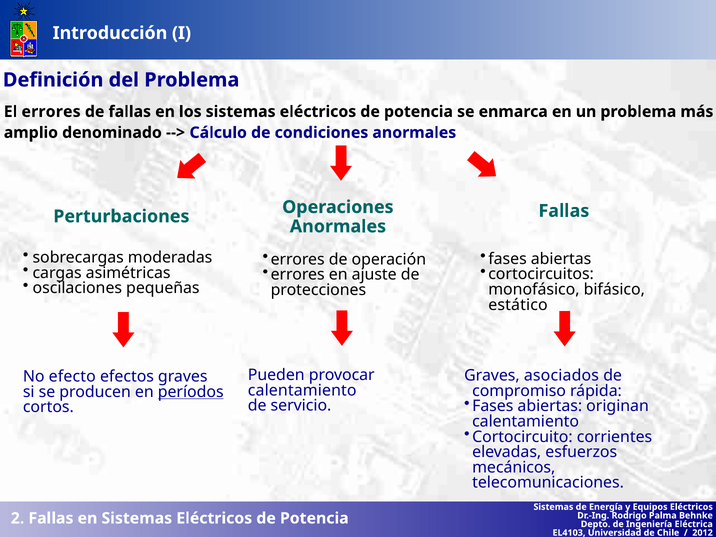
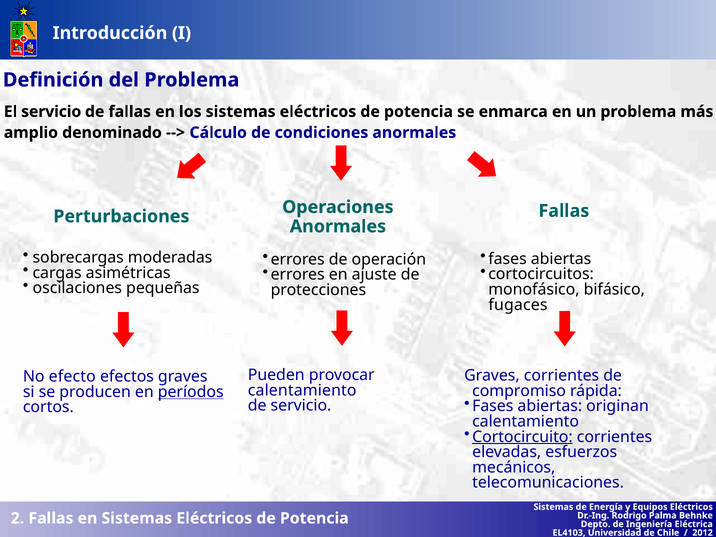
El errores: errores -> servicio
estático: estático -> fugaces
Graves asociados: asociados -> corrientes
Cortocircuito underline: none -> present
